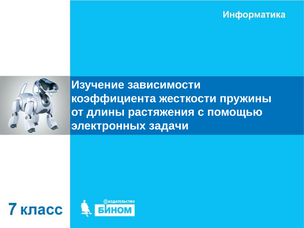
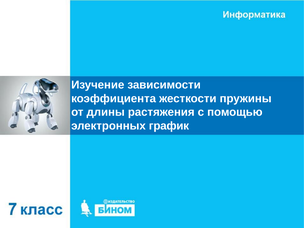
задачи: задачи -> график
